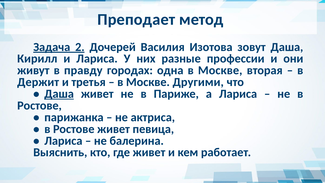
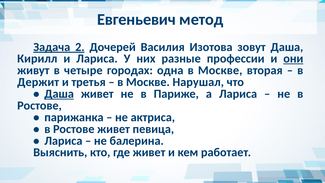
Преподает: Преподает -> Евгеньевич
они underline: none -> present
правду: правду -> четыре
Другими: Другими -> Нарушал
